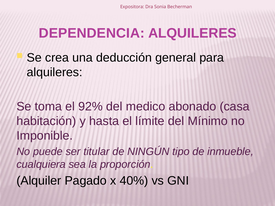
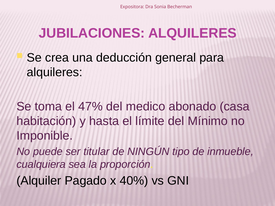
DEPENDENCIA: DEPENDENCIA -> JUBILACIONES
92%: 92% -> 47%
